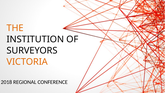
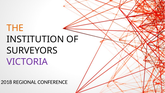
VICTORIA colour: orange -> purple
